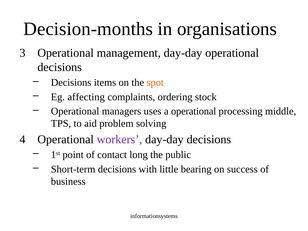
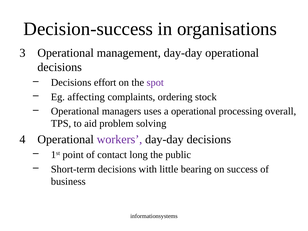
Decision-months: Decision-months -> Decision-success
items: items -> effort
spot colour: orange -> purple
middle: middle -> overall
